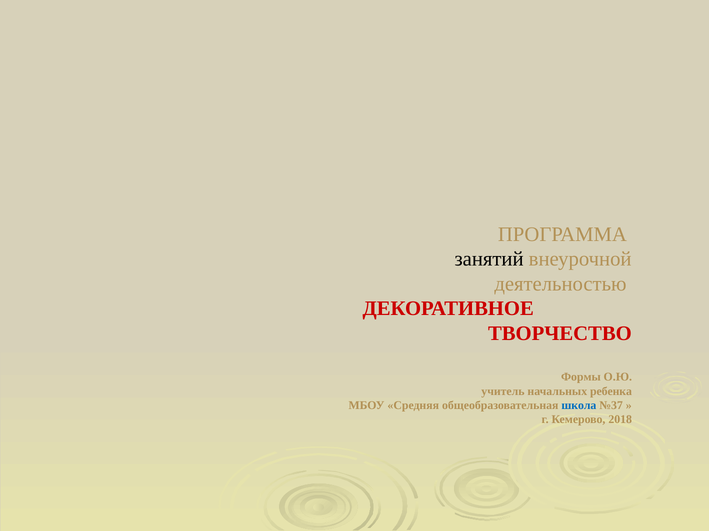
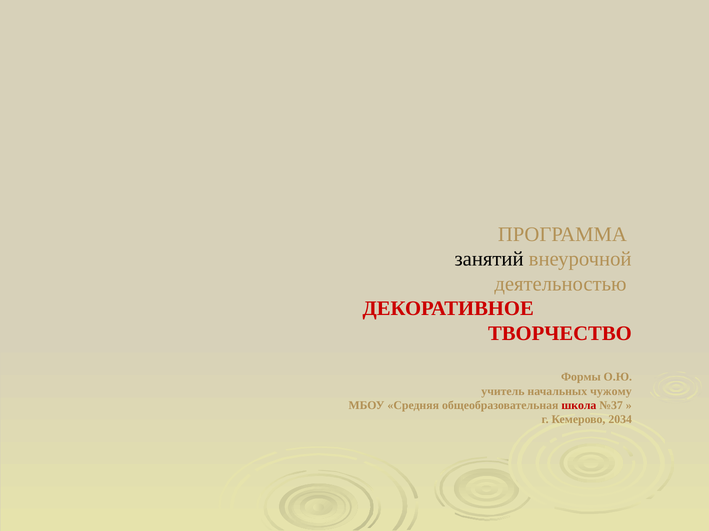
ребенка: ребенка -> чужому
школа colour: blue -> red
2018: 2018 -> 2034
